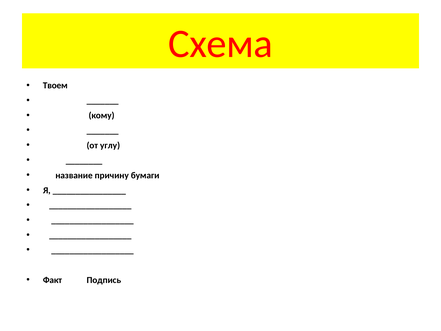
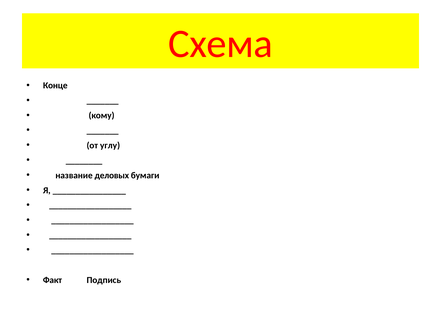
Твоем: Твоем -> Конце
причину: причину -> деловых
